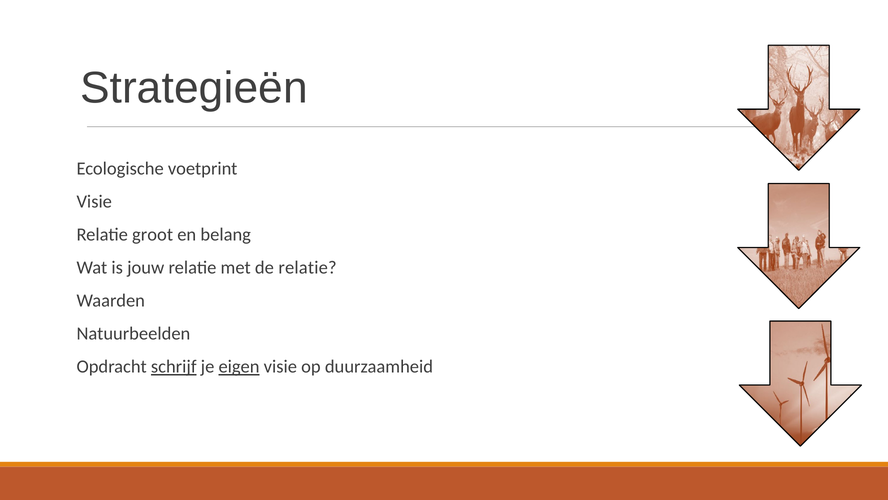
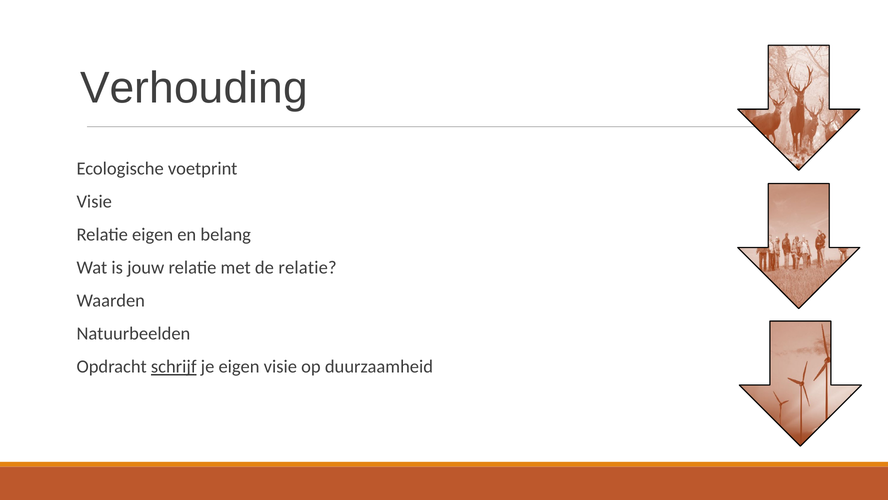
Strategieën: Strategieën -> Verhouding
Relatie groot: groot -> eigen
eigen at (239, 366) underline: present -> none
